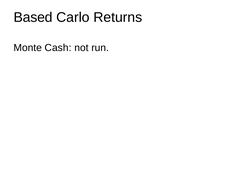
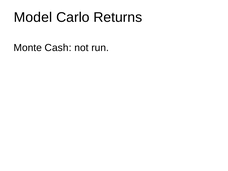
Based: Based -> Model
